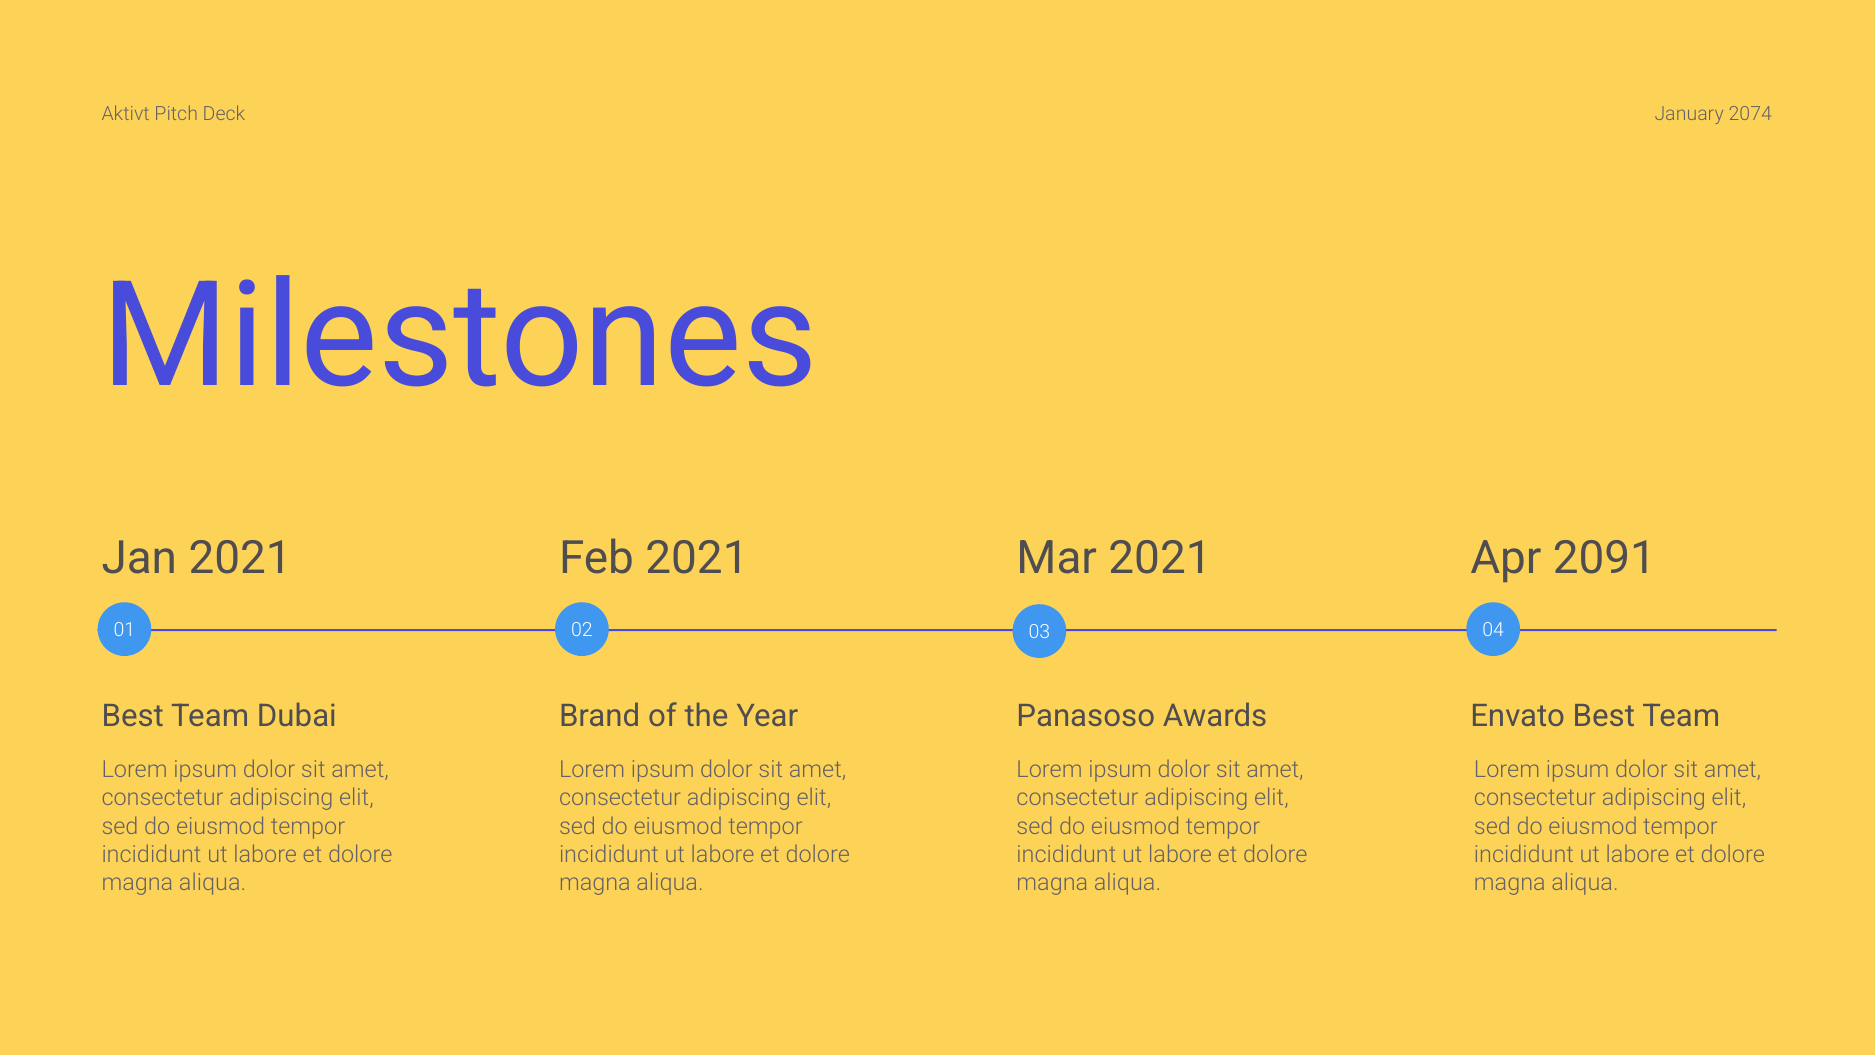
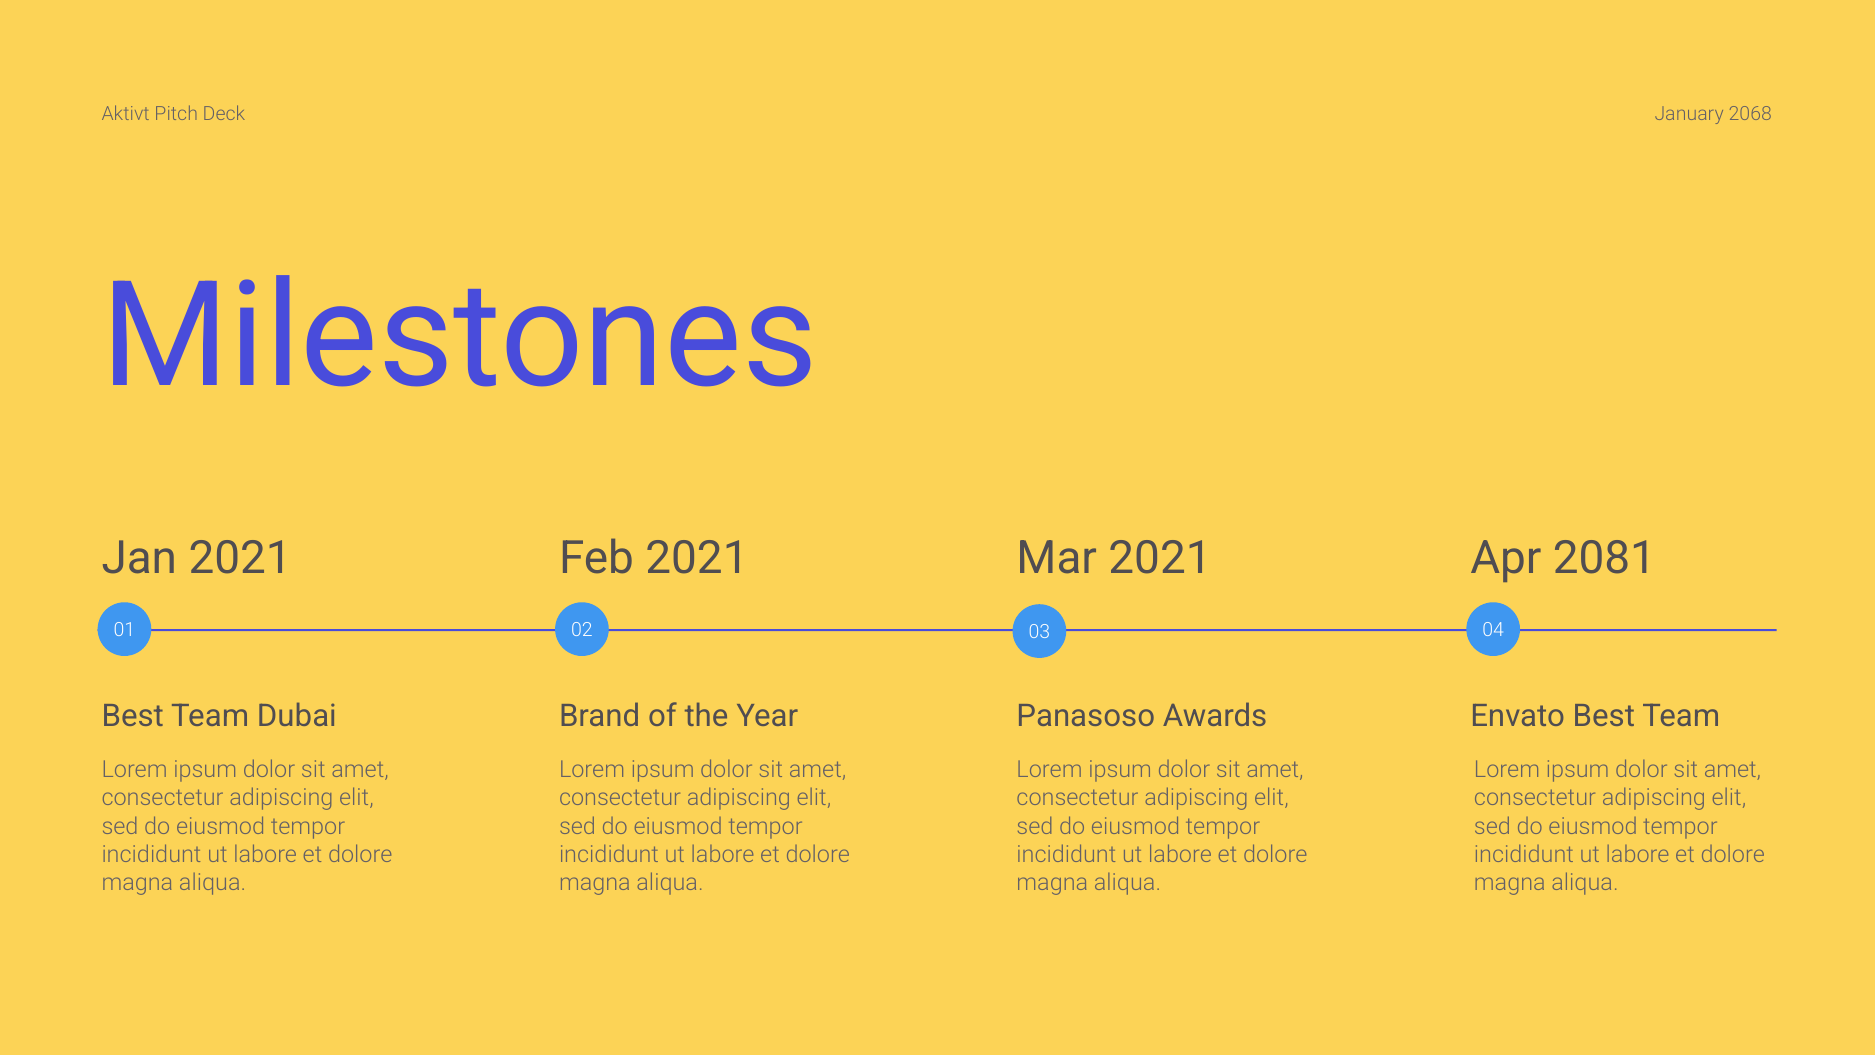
2074: 2074 -> 2068
2091: 2091 -> 2081
